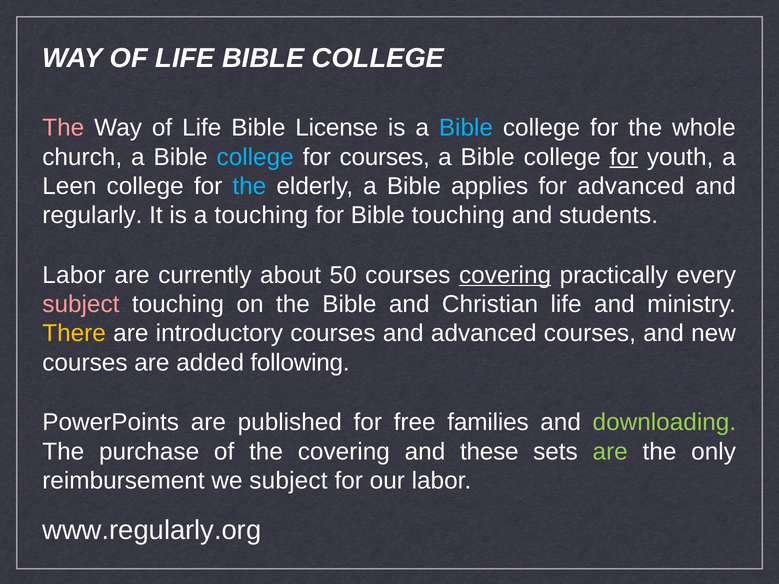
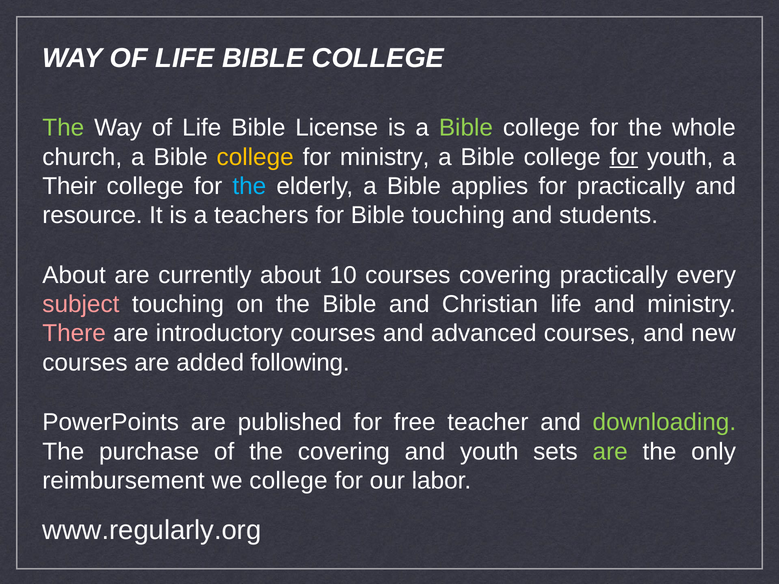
The at (63, 128) colour: pink -> light green
Bible at (466, 128) colour: light blue -> light green
college at (255, 157) colour: light blue -> yellow
for courses: courses -> ministry
Leen: Leen -> Their
for advanced: advanced -> practically
regularly: regularly -> resource
a touching: touching -> teachers
Labor at (74, 275): Labor -> About
50: 50 -> 10
covering at (505, 275) underline: present -> none
There colour: yellow -> pink
families: families -> teacher
and these: these -> youth
we subject: subject -> college
